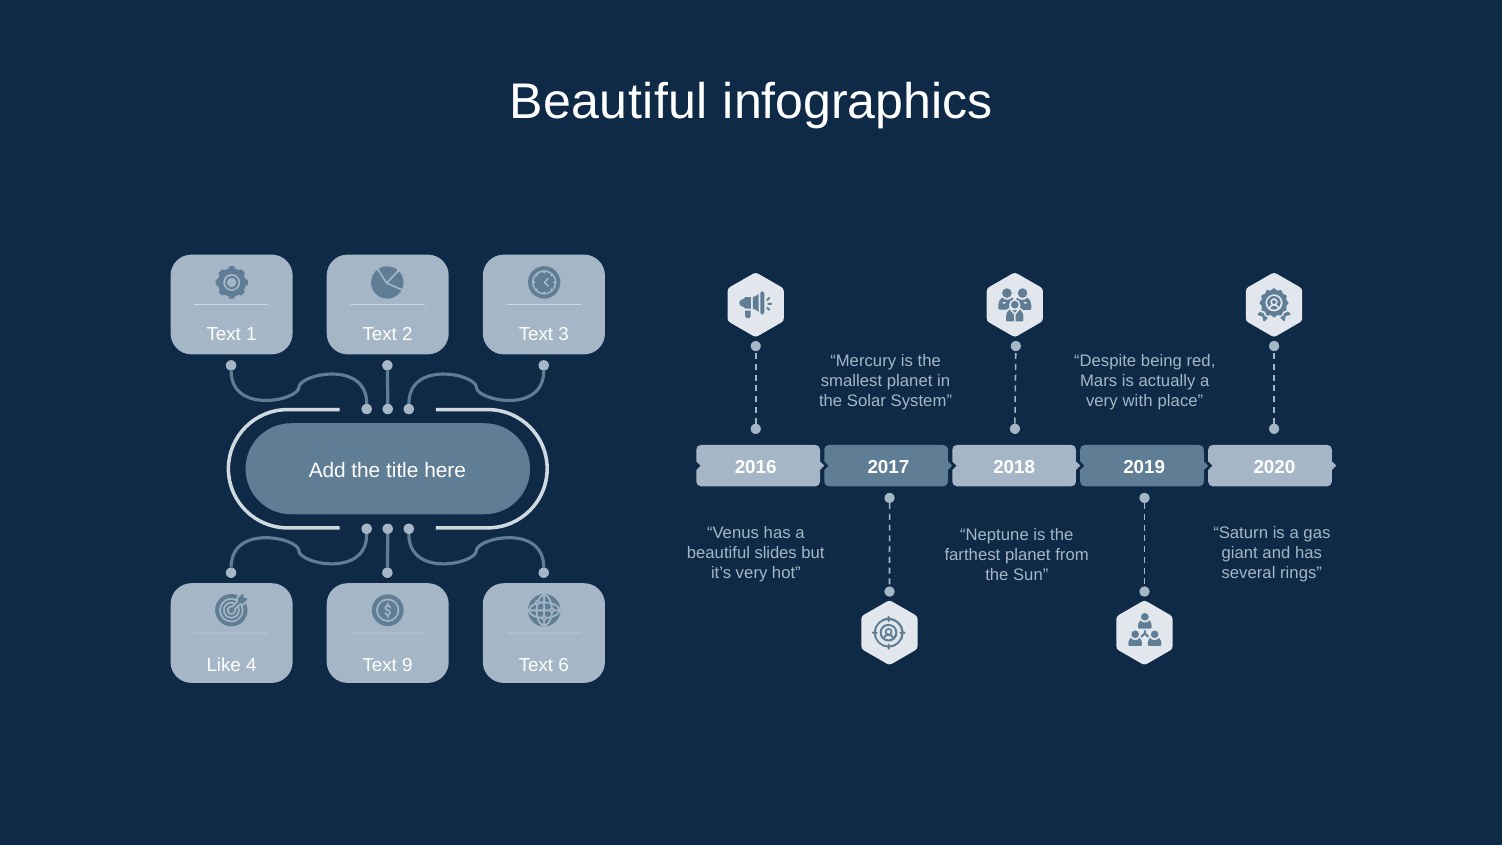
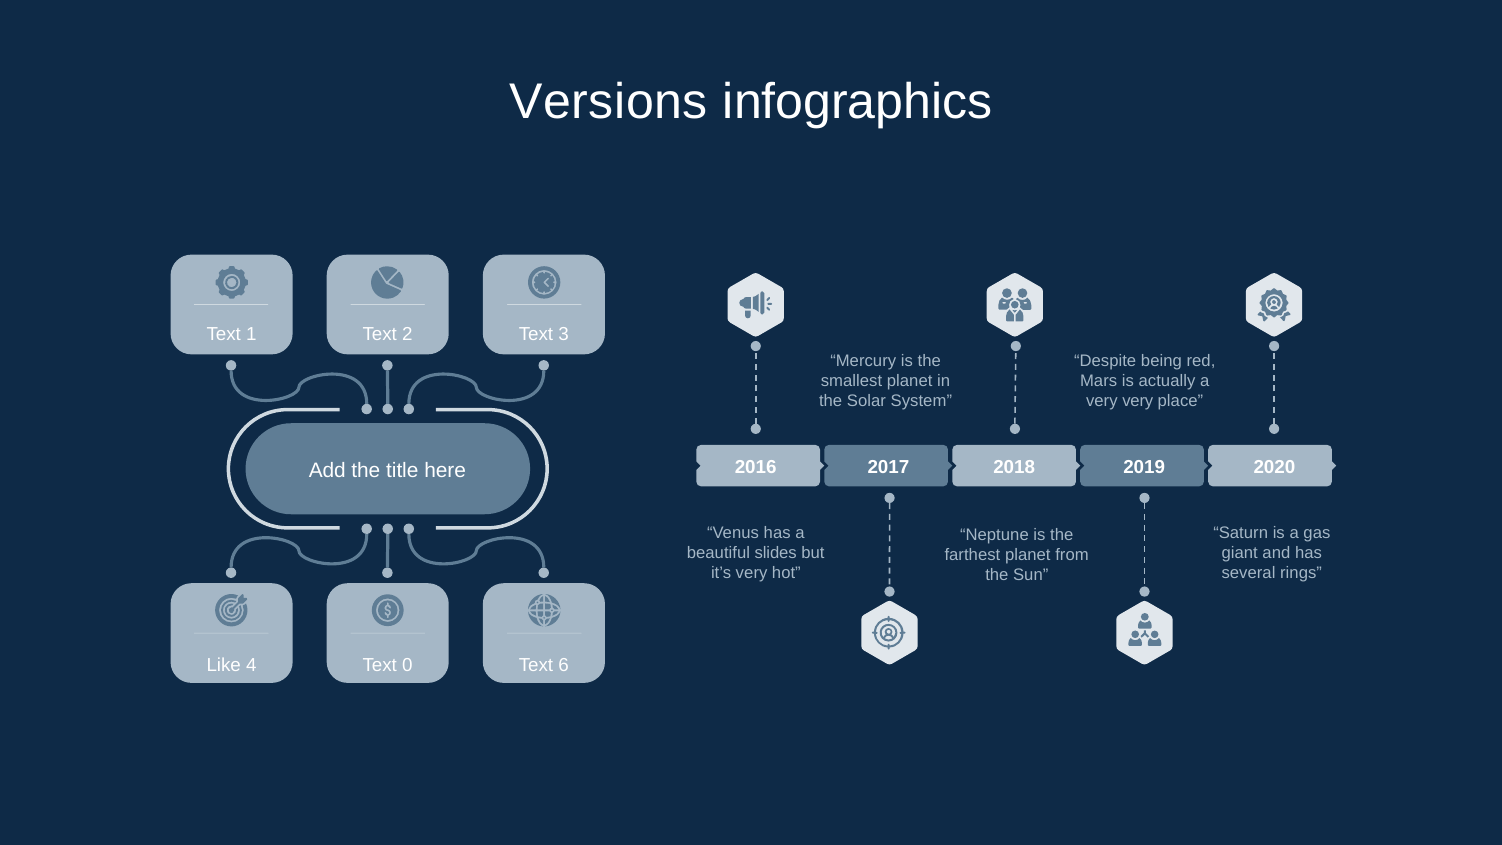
Beautiful at (609, 102): Beautiful -> Versions
very with: with -> very
9: 9 -> 0
